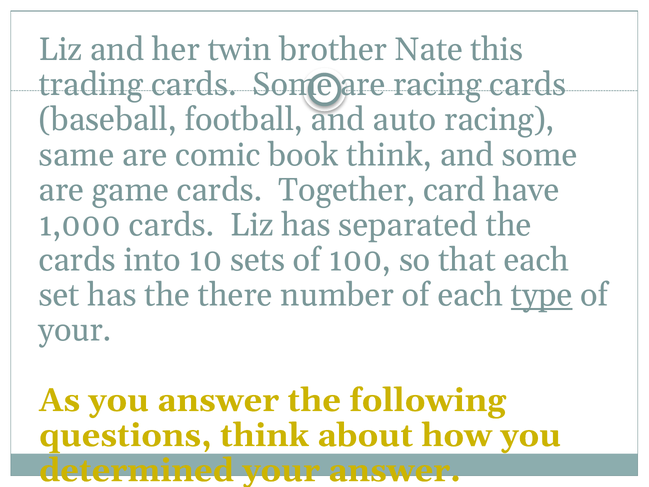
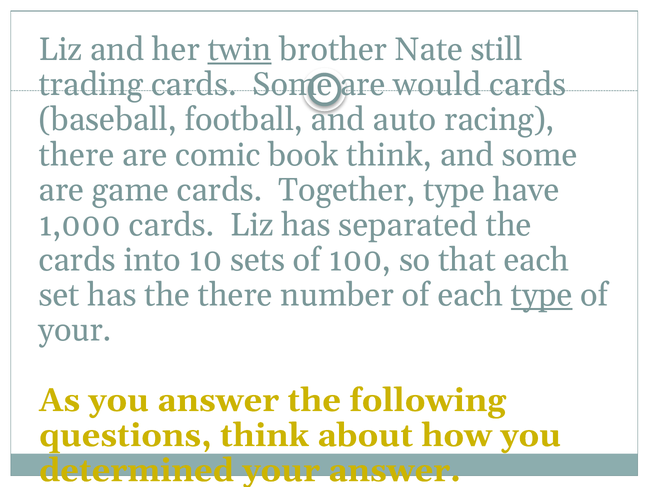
twin underline: none -> present
this: this -> still
are racing: racing -> would
same at (77, 155): same -> there
Together card: card -> type
